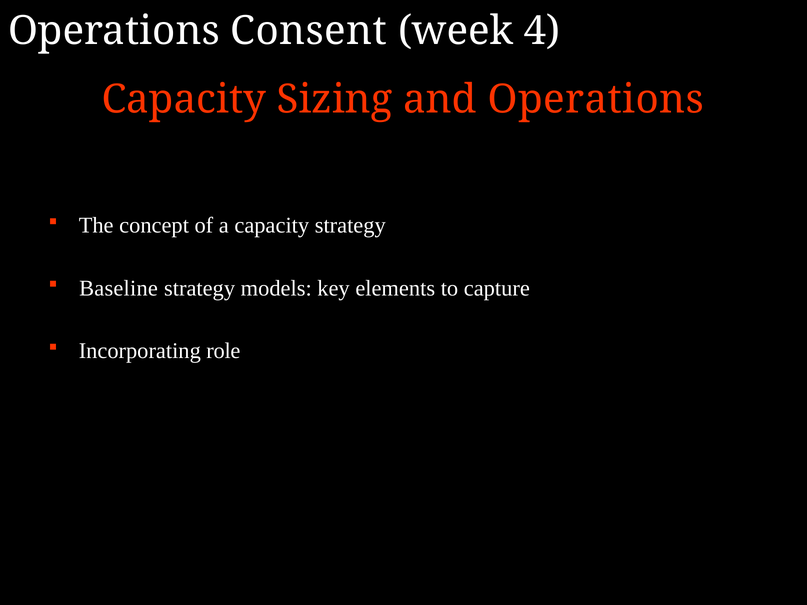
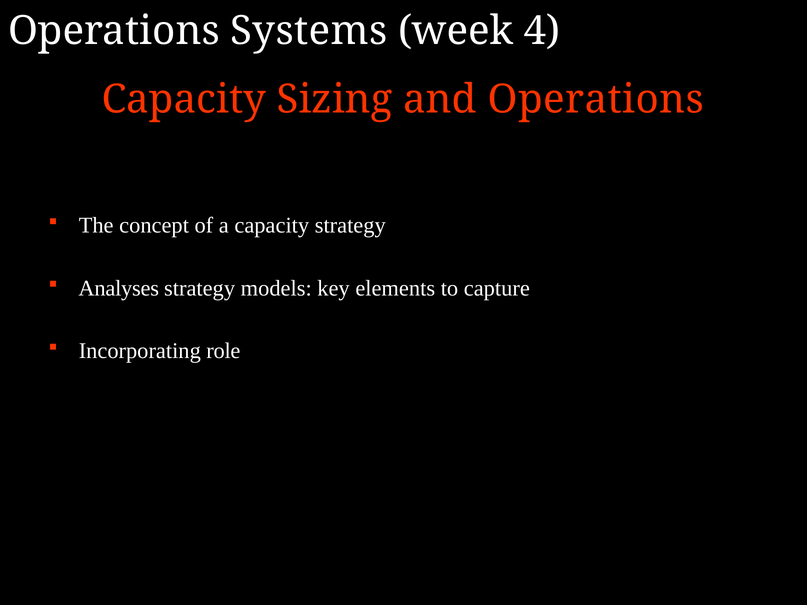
Consent: Consent -> Systems
Baseline: Baseline -> Analyses
